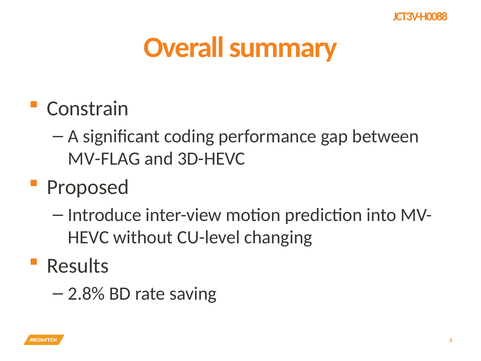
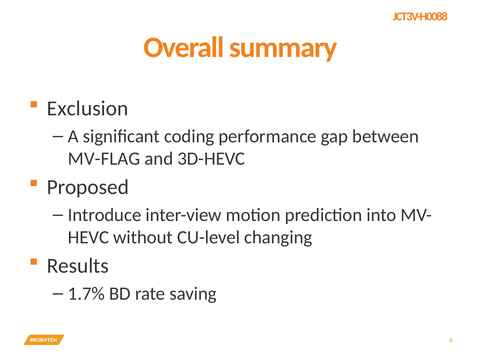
Constrain: Constrain -> Exclusion
2.8%: 2.8% -> 1.7%
